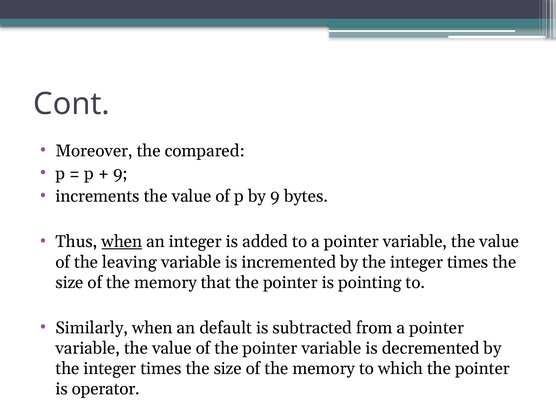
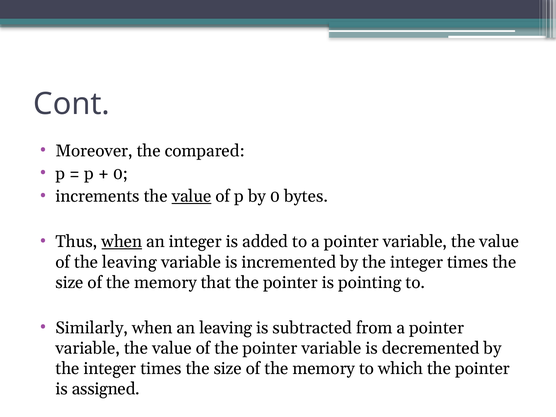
9 at (120, 174): 9 -> 0
value at (192, 196) underline: none -> present
by 9: 9 -> 0
an default: default -> leaving
operator: operator -> assigned
